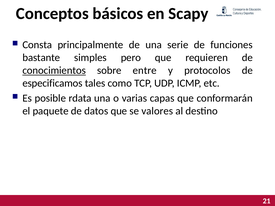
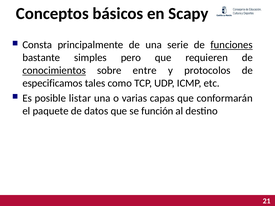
funciones underline: none -> present
rdata: rdata -> listar
valores: valores -> función
